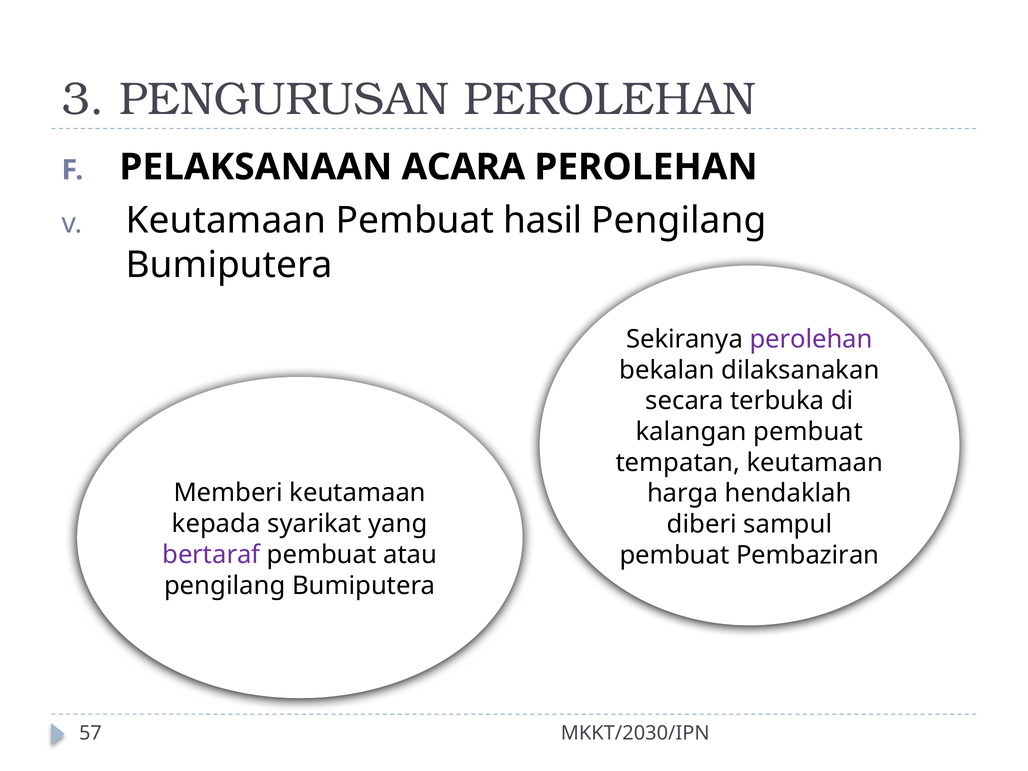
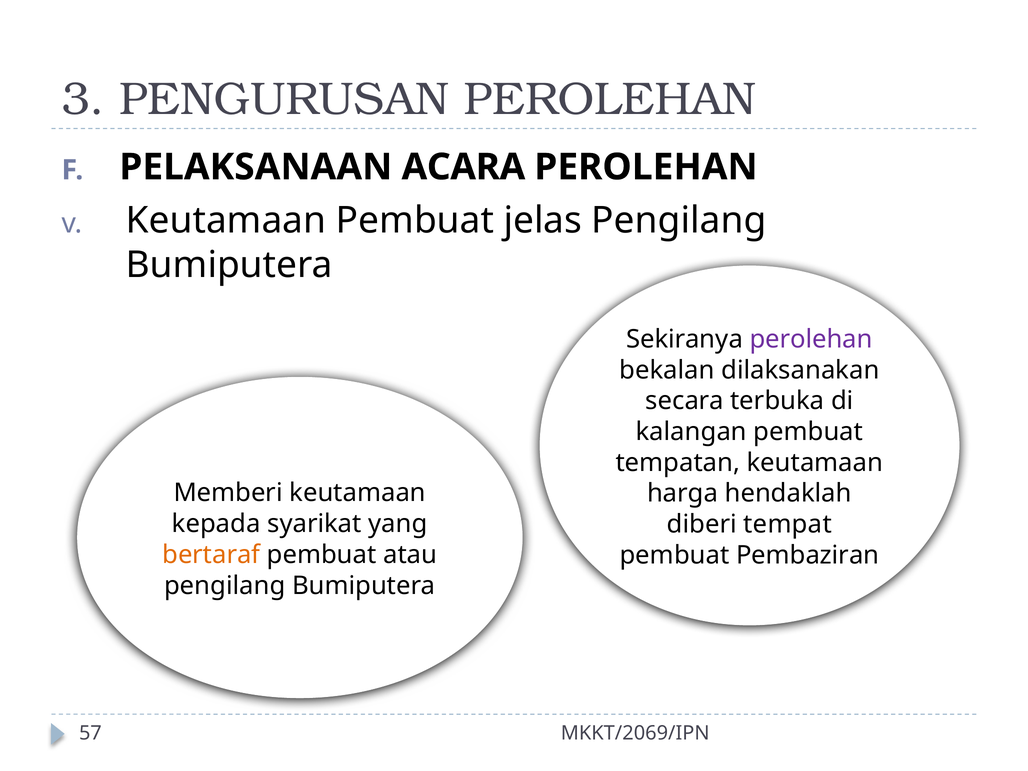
hasil: hasil -> jelas
sampul: sampul -> tempat
bertaraf colour: purple -> orange
MKKT/2030/IPN: MKKT/2030/IPN -> MKKT/2069/IPN
